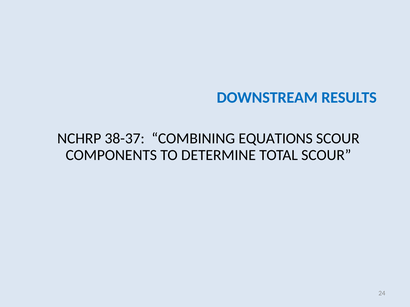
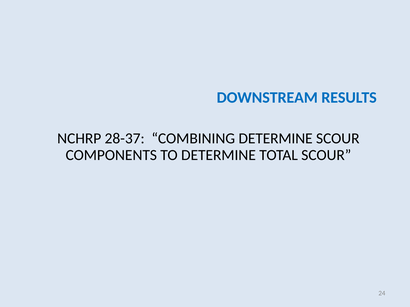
38-37: 38-37 -> 28-37
COMBINING EQUATIONS: EQUATIONS -> DETERMINE
